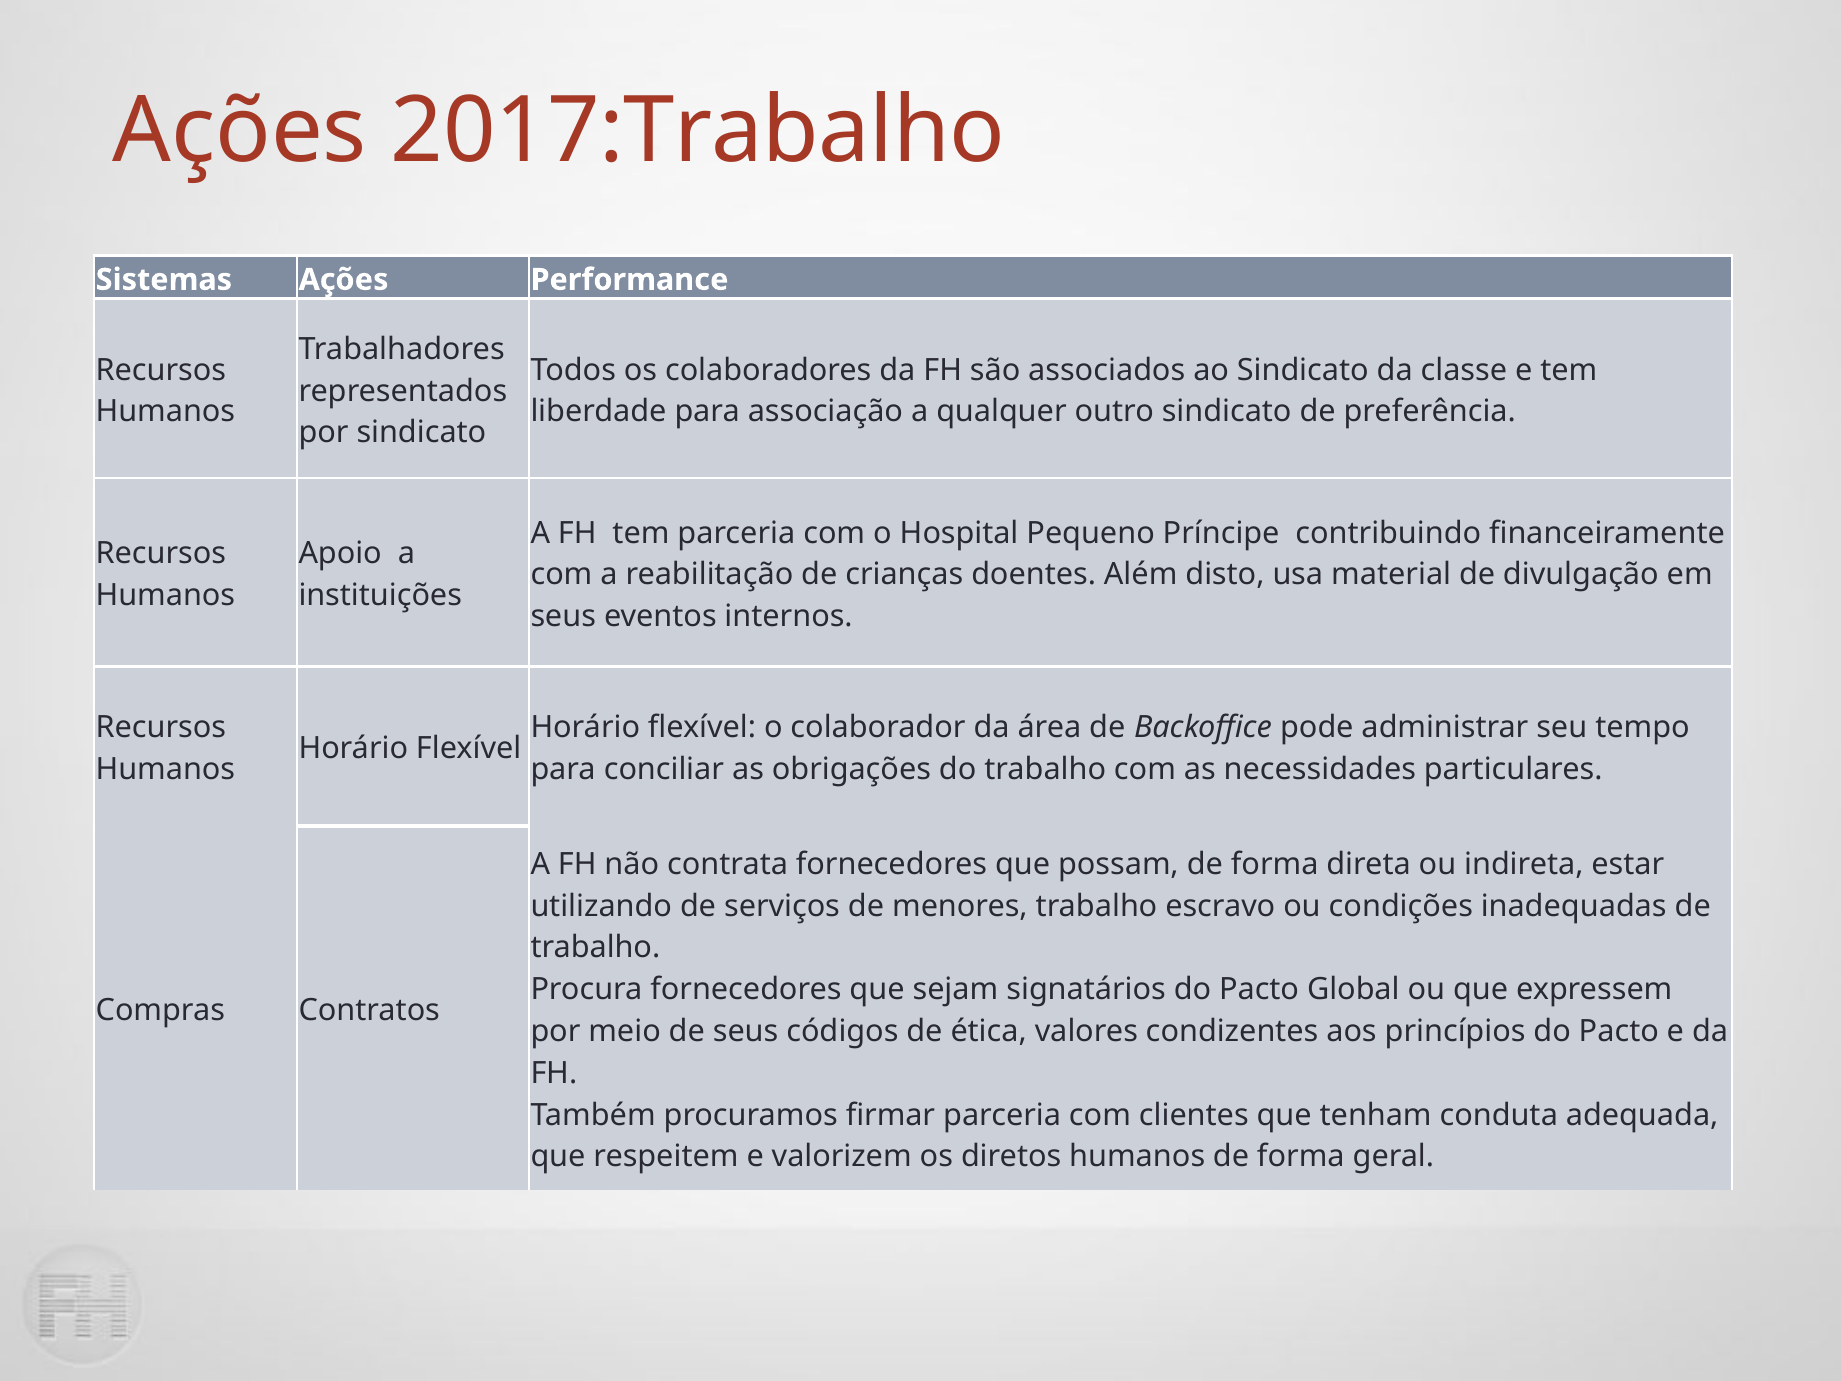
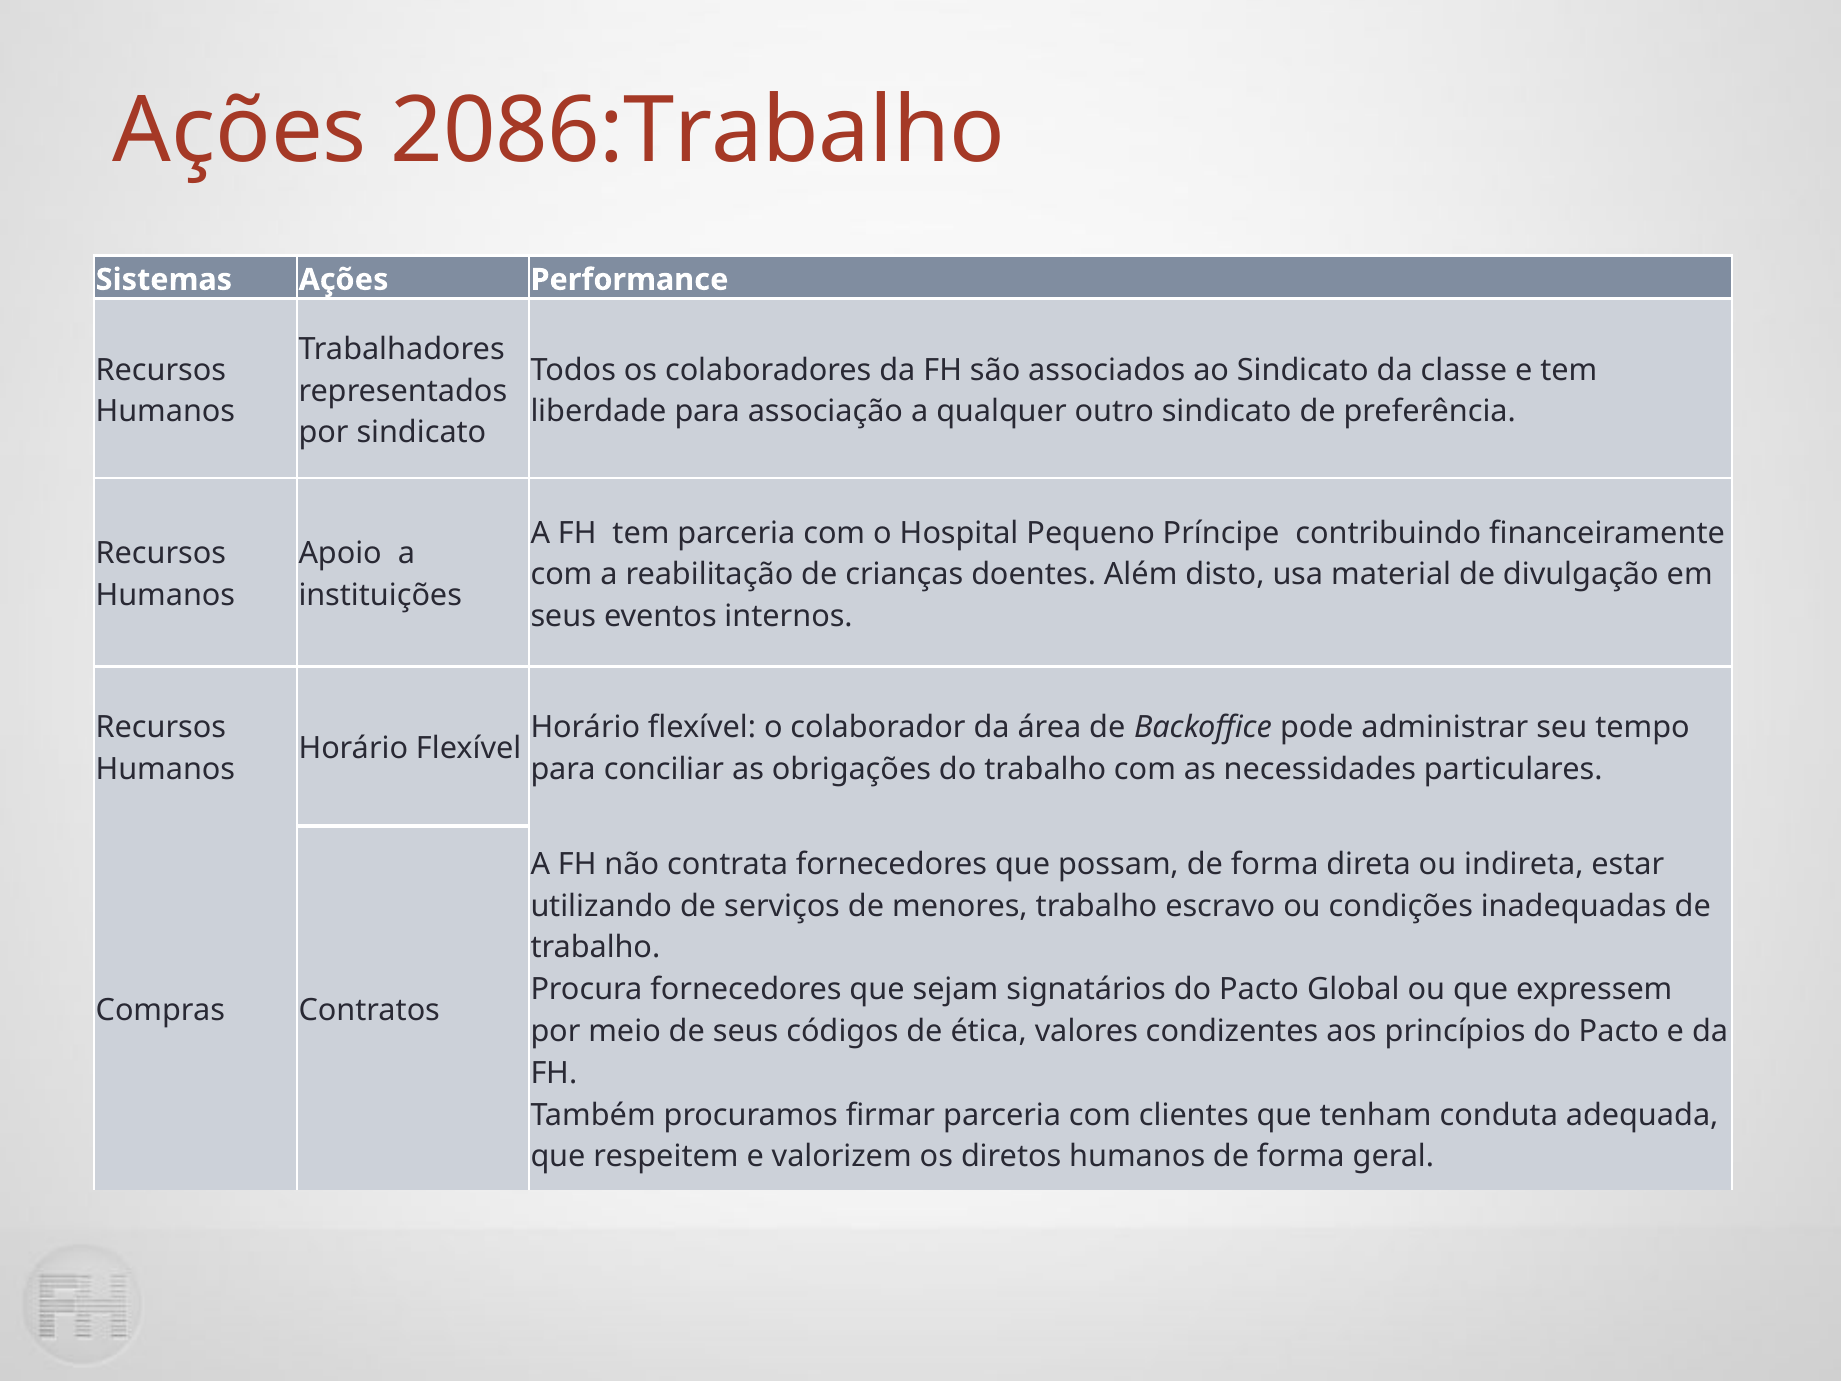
2017:Trabalho: 2017:Trabalho -> 2086:Trabalho
